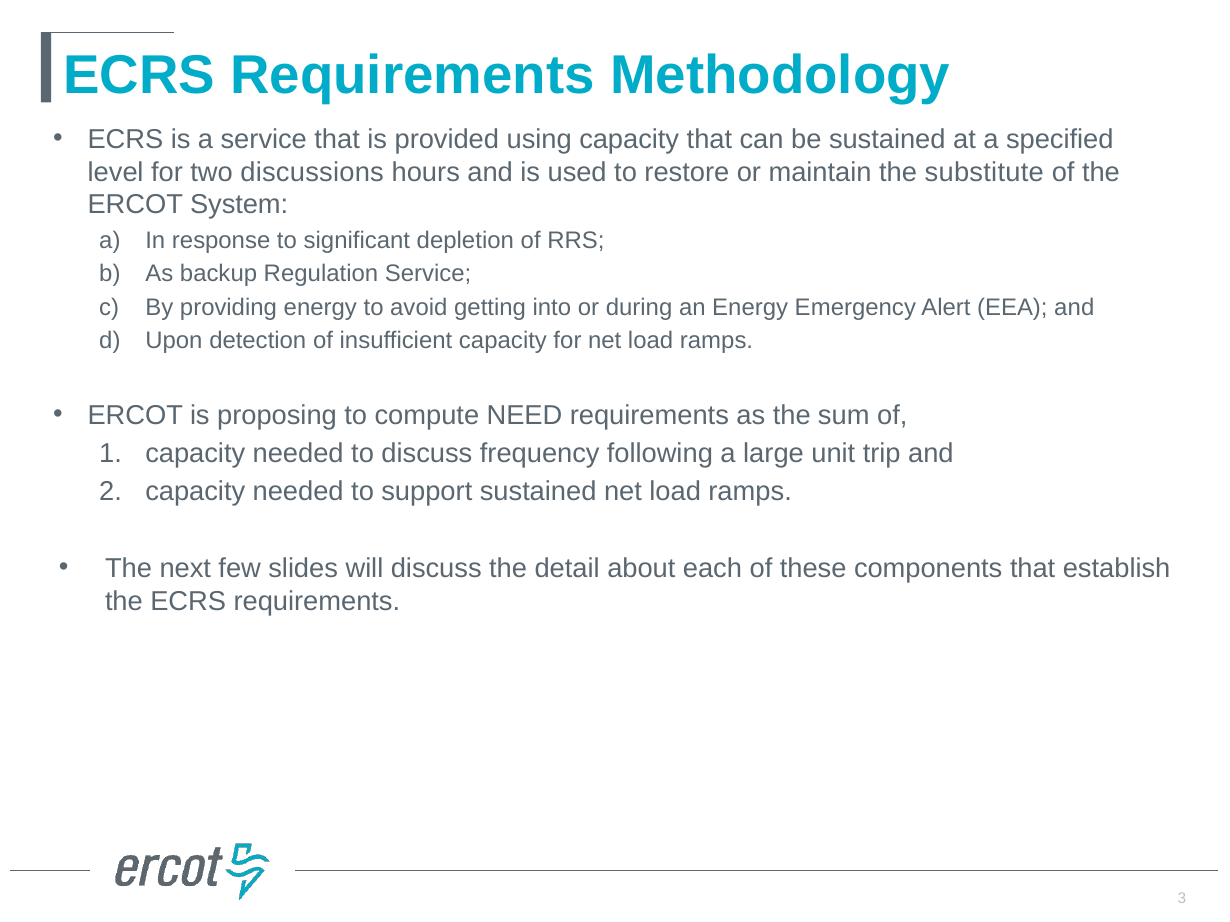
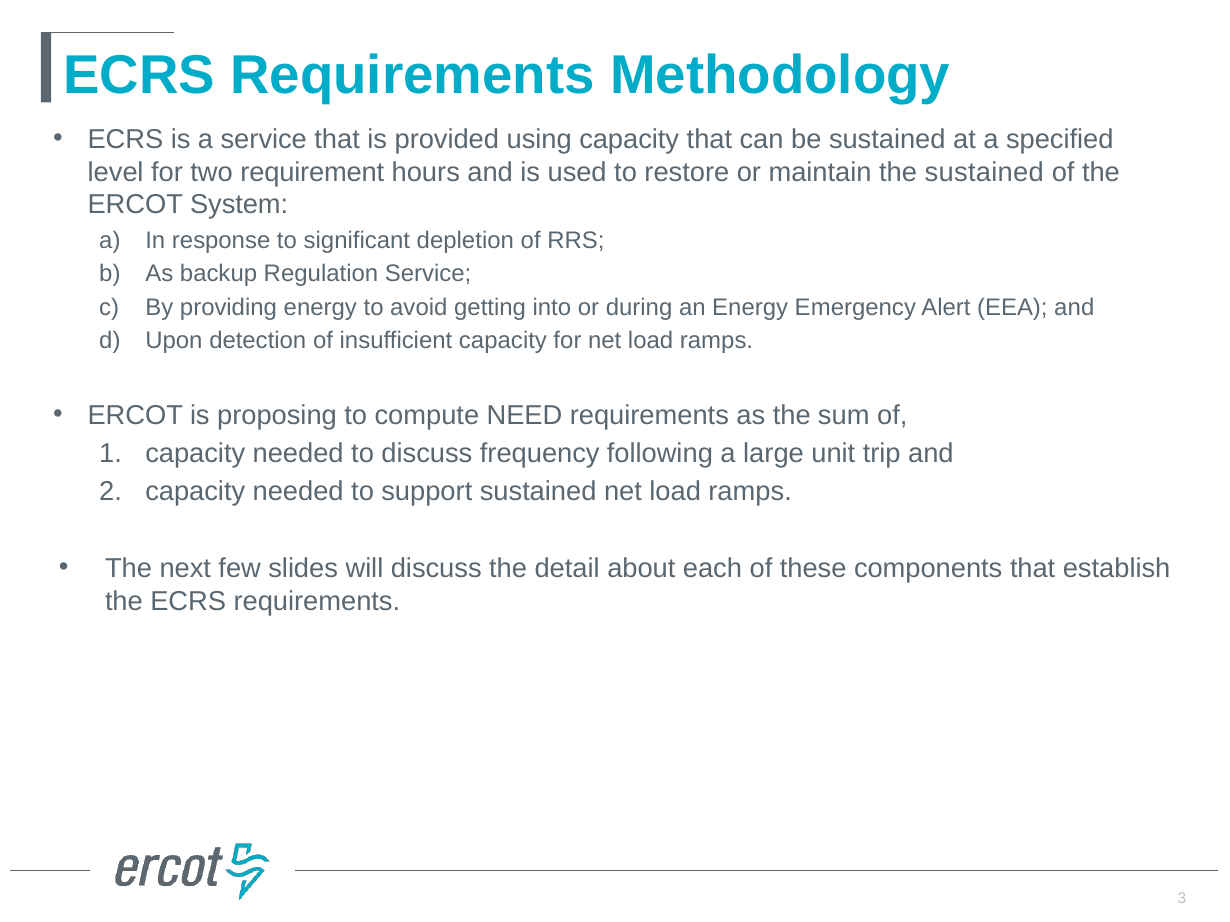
discussions: discussions -> requirement
the substitute: substitute -> sustained
